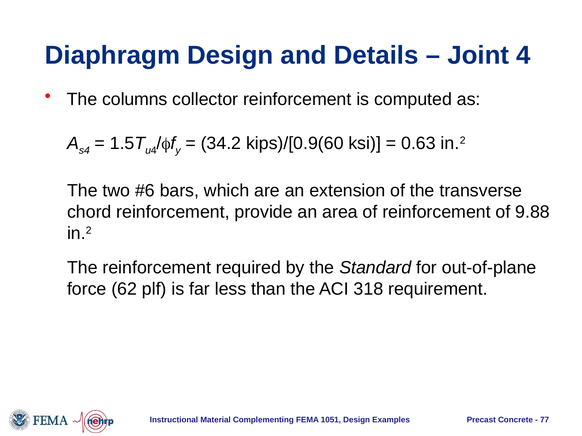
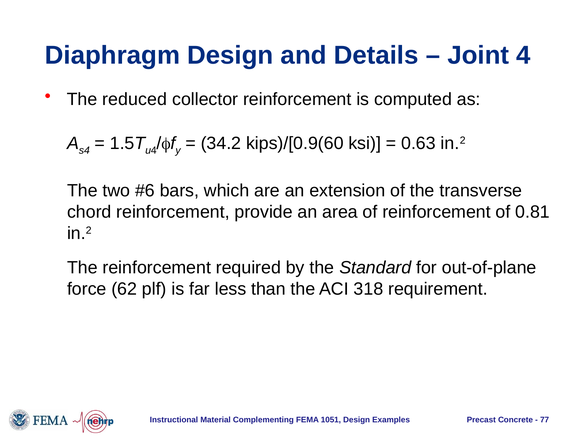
columns: columns -> reduced
9.88: 9.88 -> 0.81
